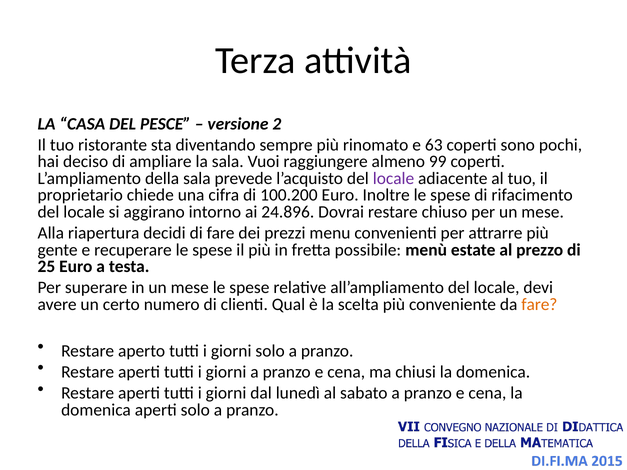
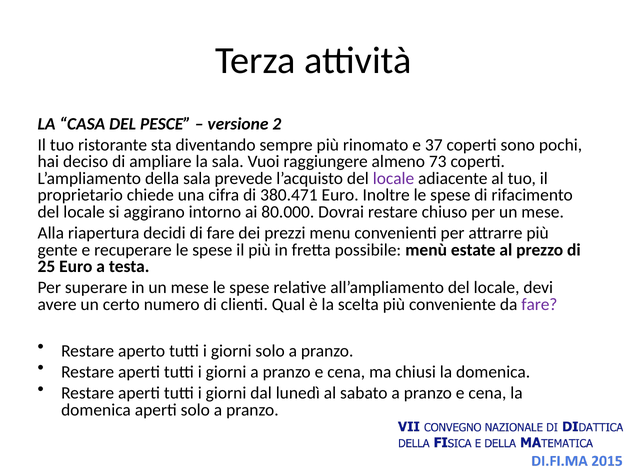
63: 63 -> 37
99: 99 -> 73
100.200: 100.200 -> 380.471
24.896: 24.896 -> 80.000
fare at (539, 305) colour: orange -> purple
